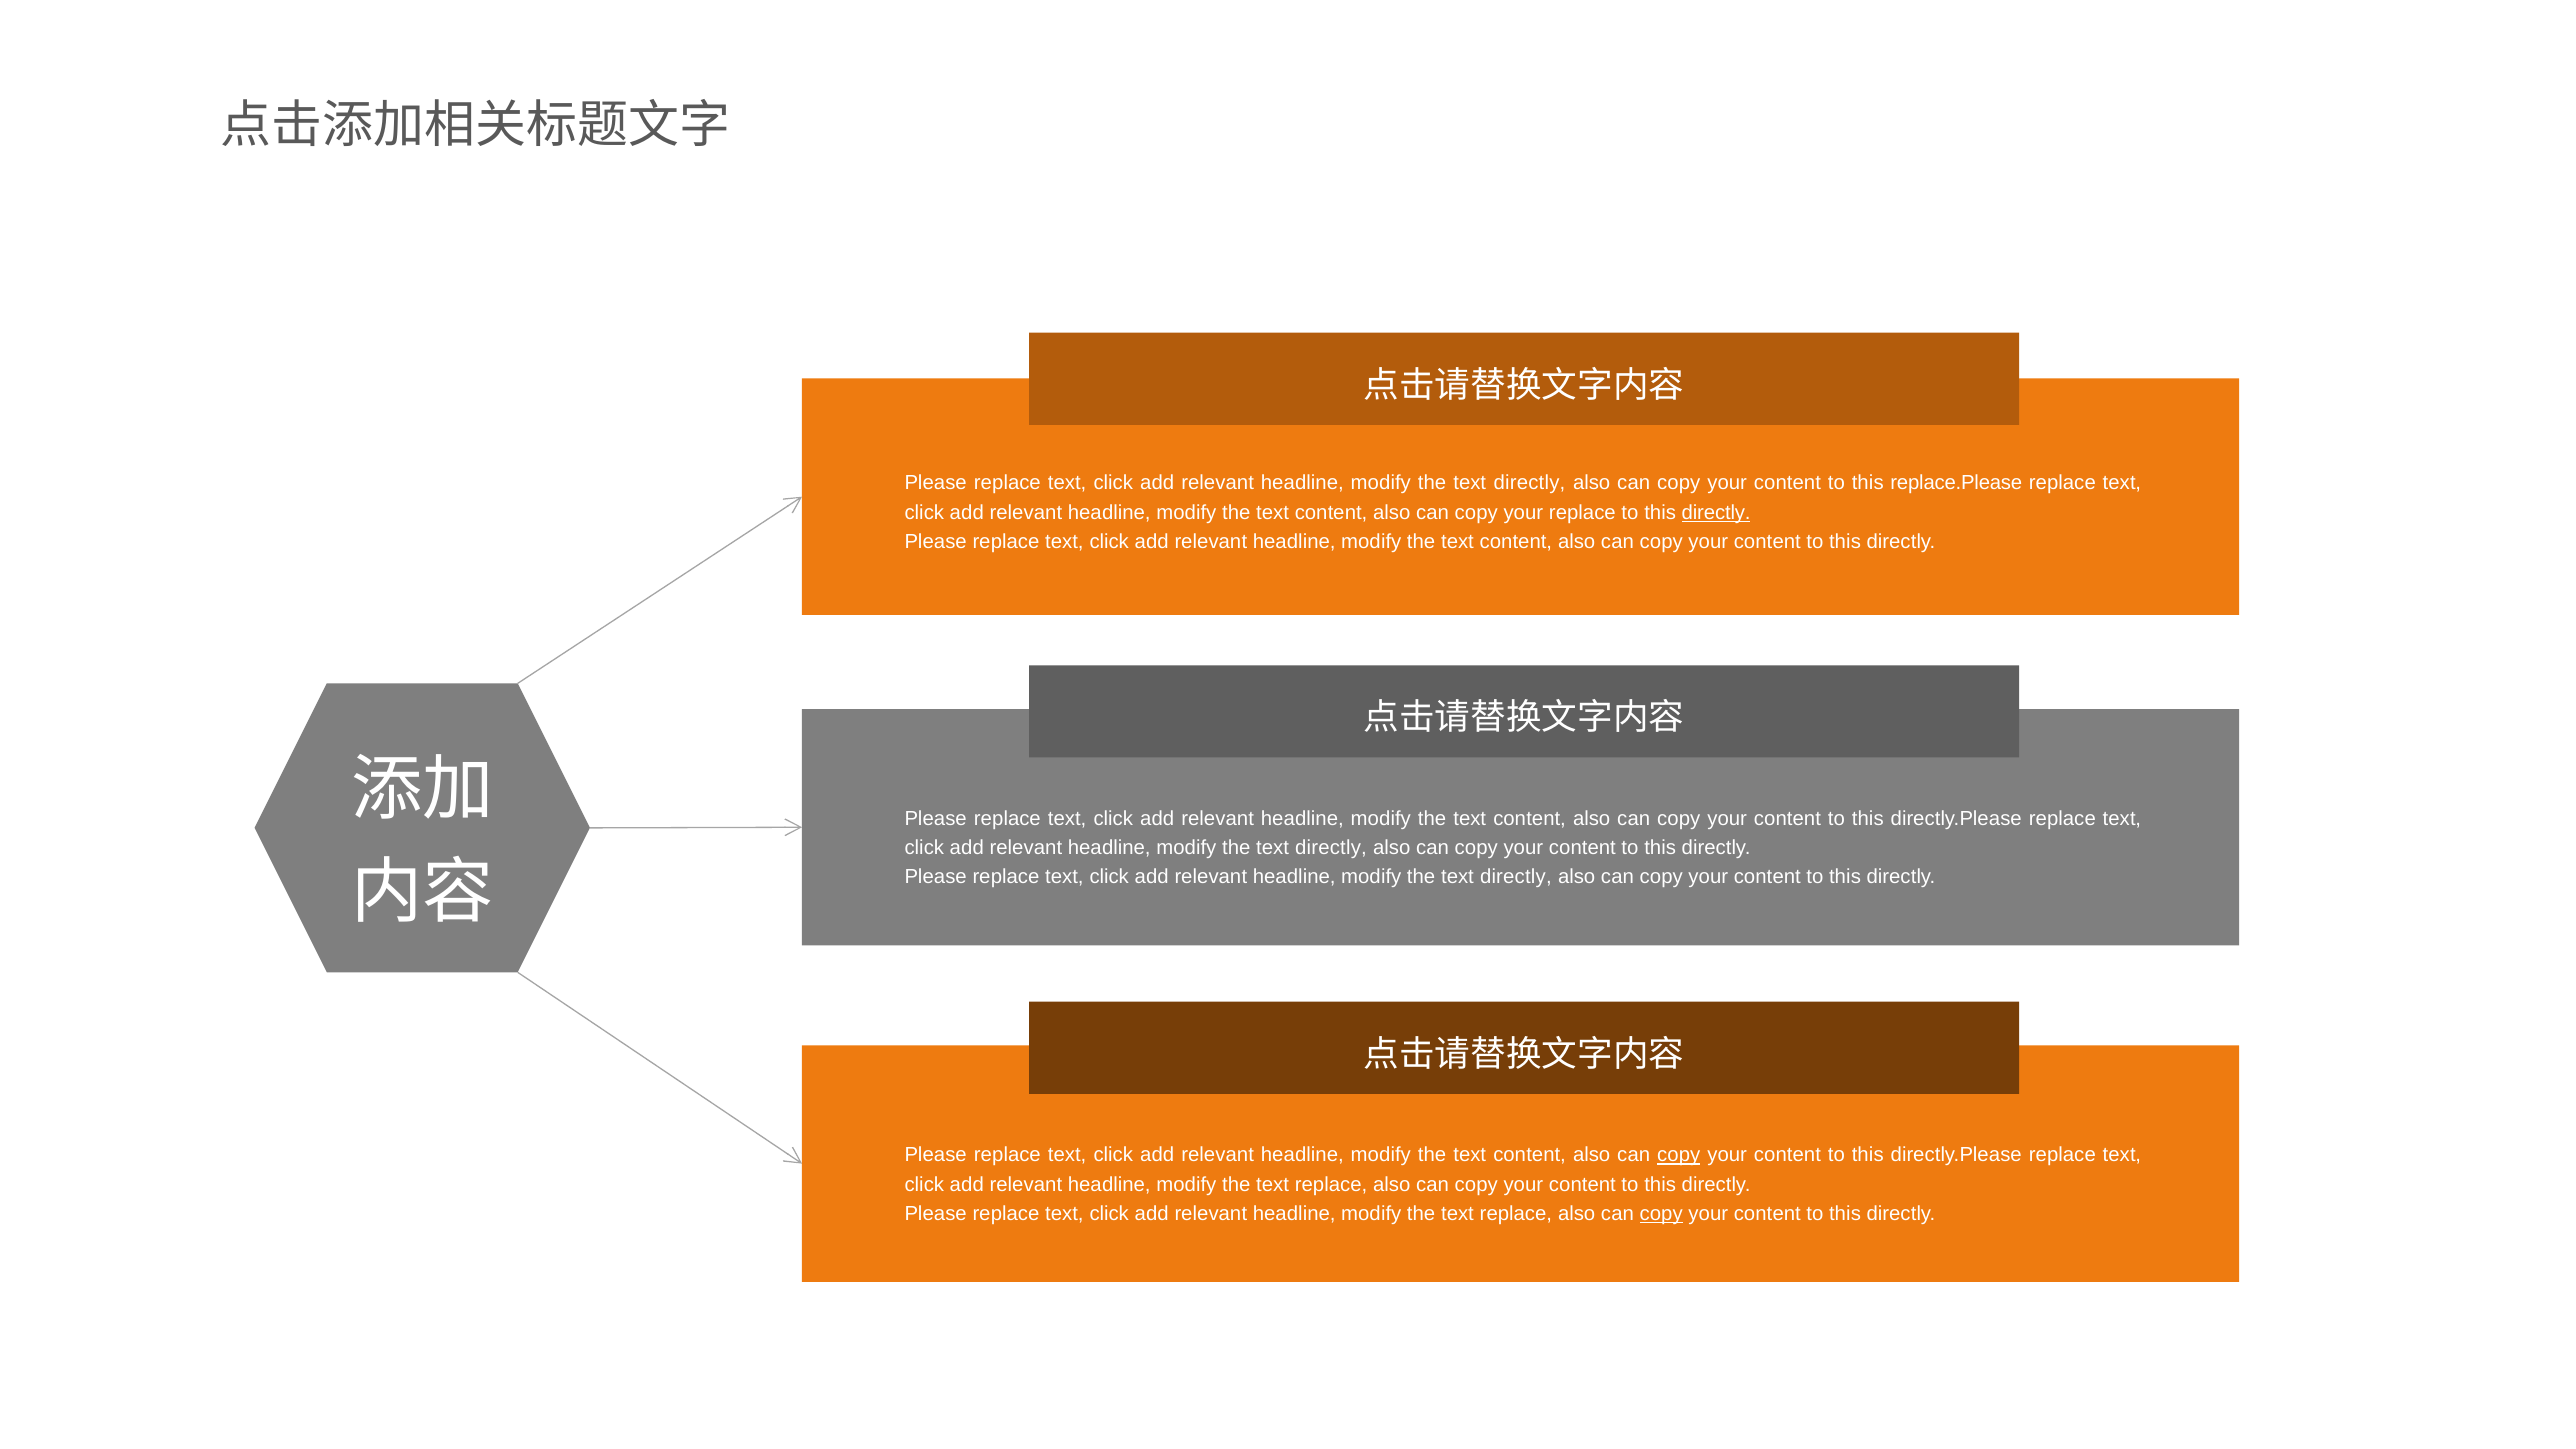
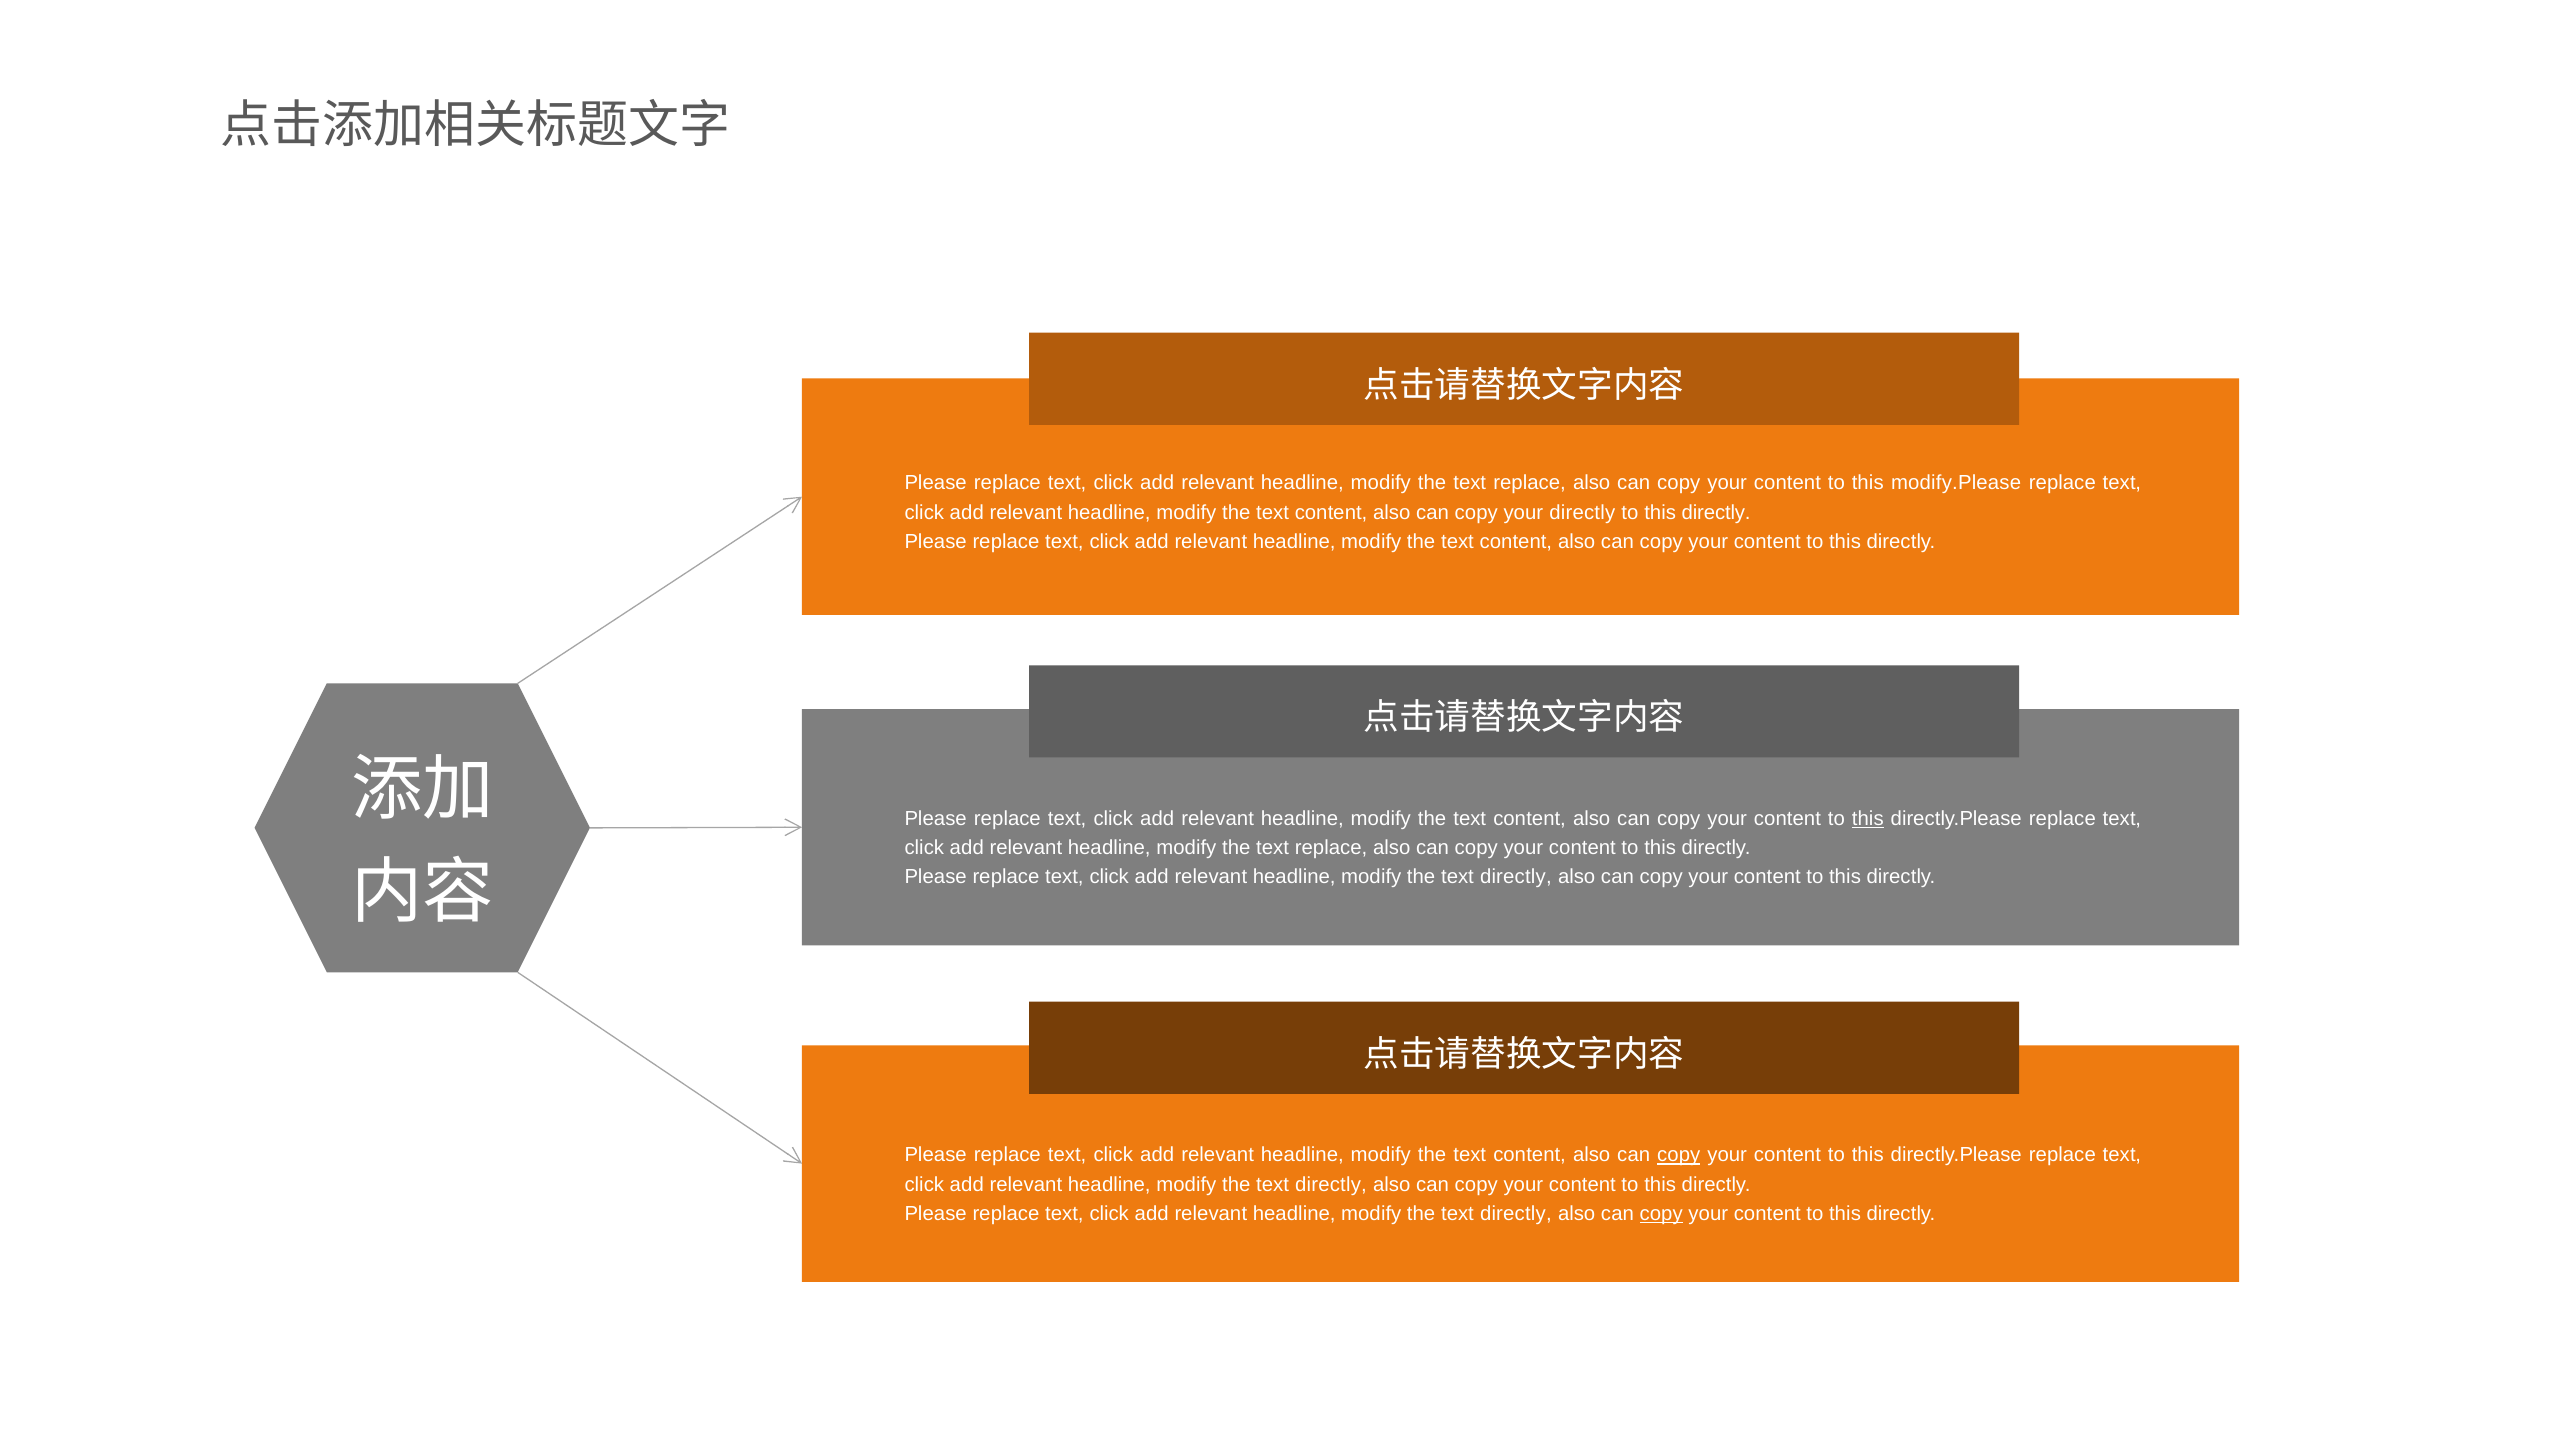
directly at (1529, 483): directly -> replace
replace.Please: replace.Please -> modify.Please
your replace: replace -> directly
directly at (1716, 512) underline: present -> none
this at (1868, 819) underline: none -> present
directly at (1331, 848): directly -> replace
replace at (1331, 1184): replace -> directly
replace at (1516, 1214): replace -> directly
